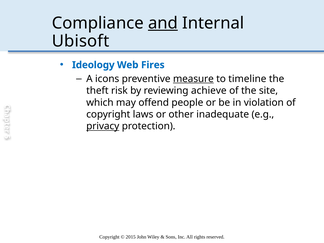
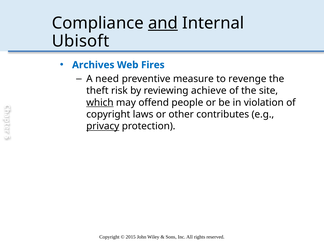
Ideology: Ideology -> Archives
icons: icons -> need
measure underline: present -> none
timeline: timeline -> revenge
which underline: none -> present
inadequate: inadequate -> contributes
